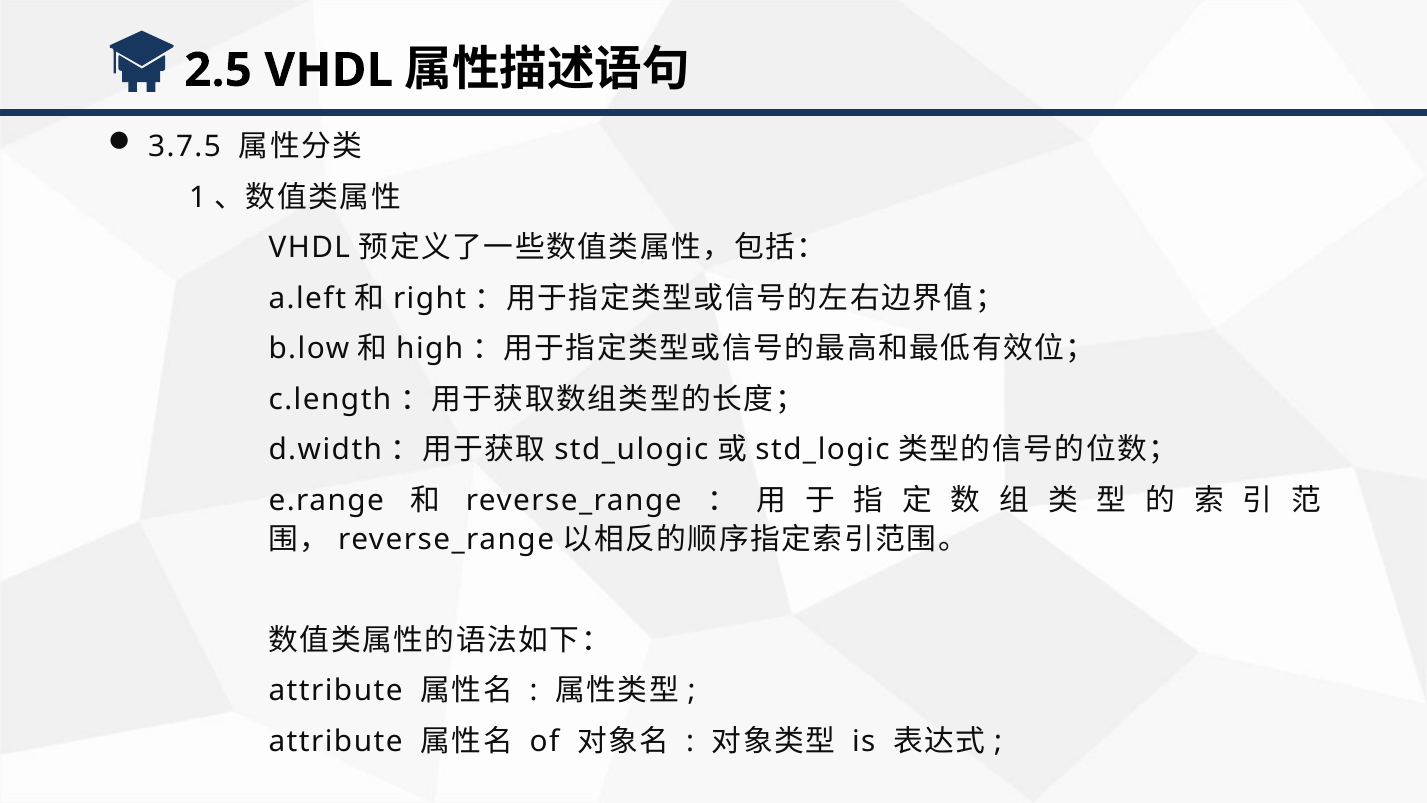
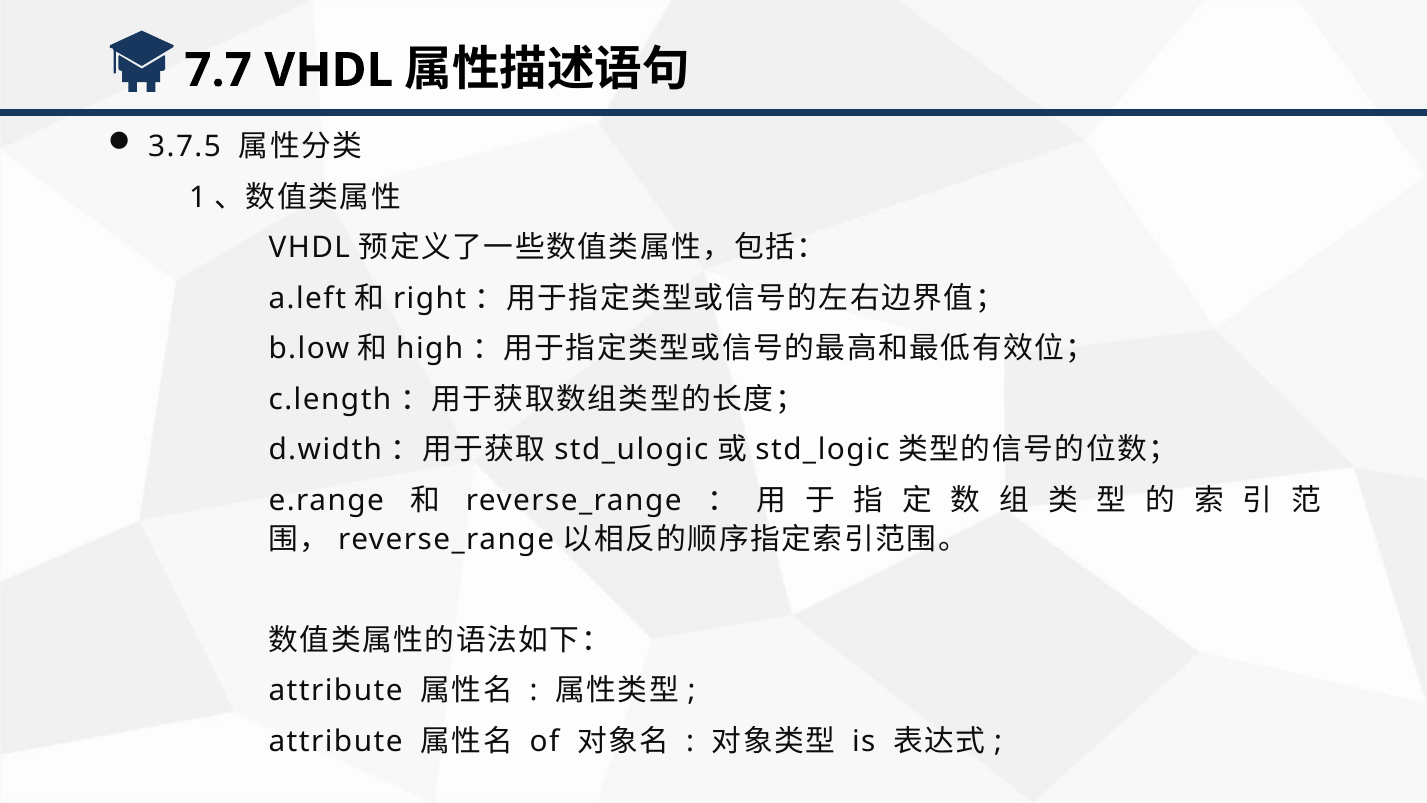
2.5: 2.5 -> 7.7
